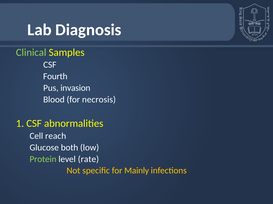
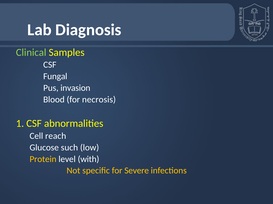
Fourth: Fourth -> Fungal
both: both -> such
Protein colour: light green -> yellow
rate: rate -> with
Mainly: Mainly -> Severe
